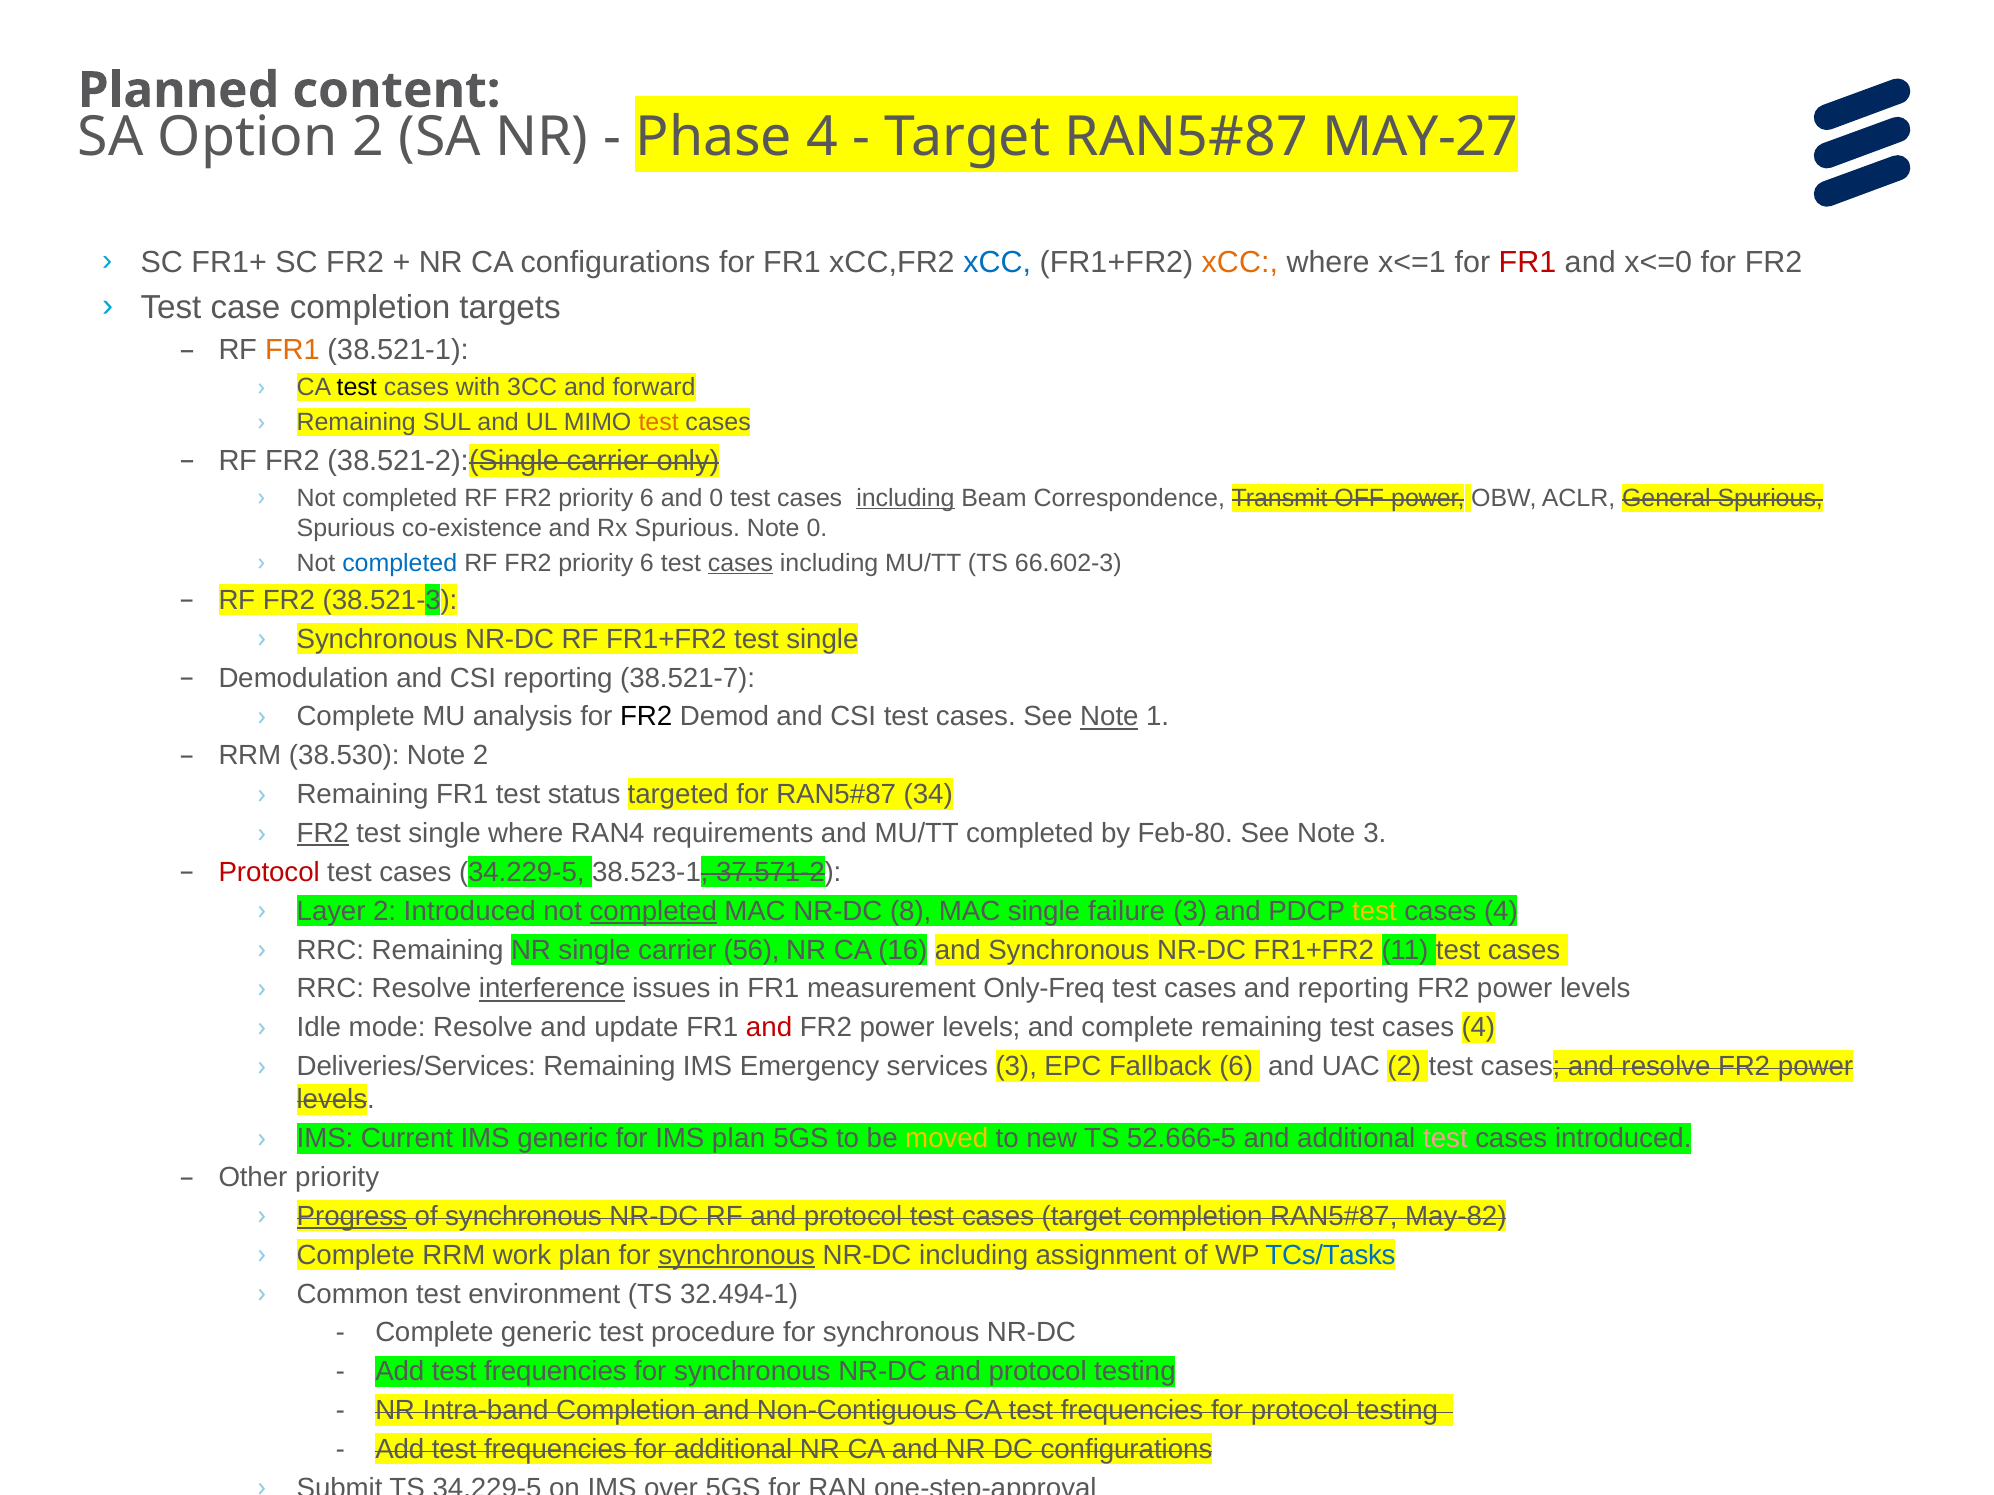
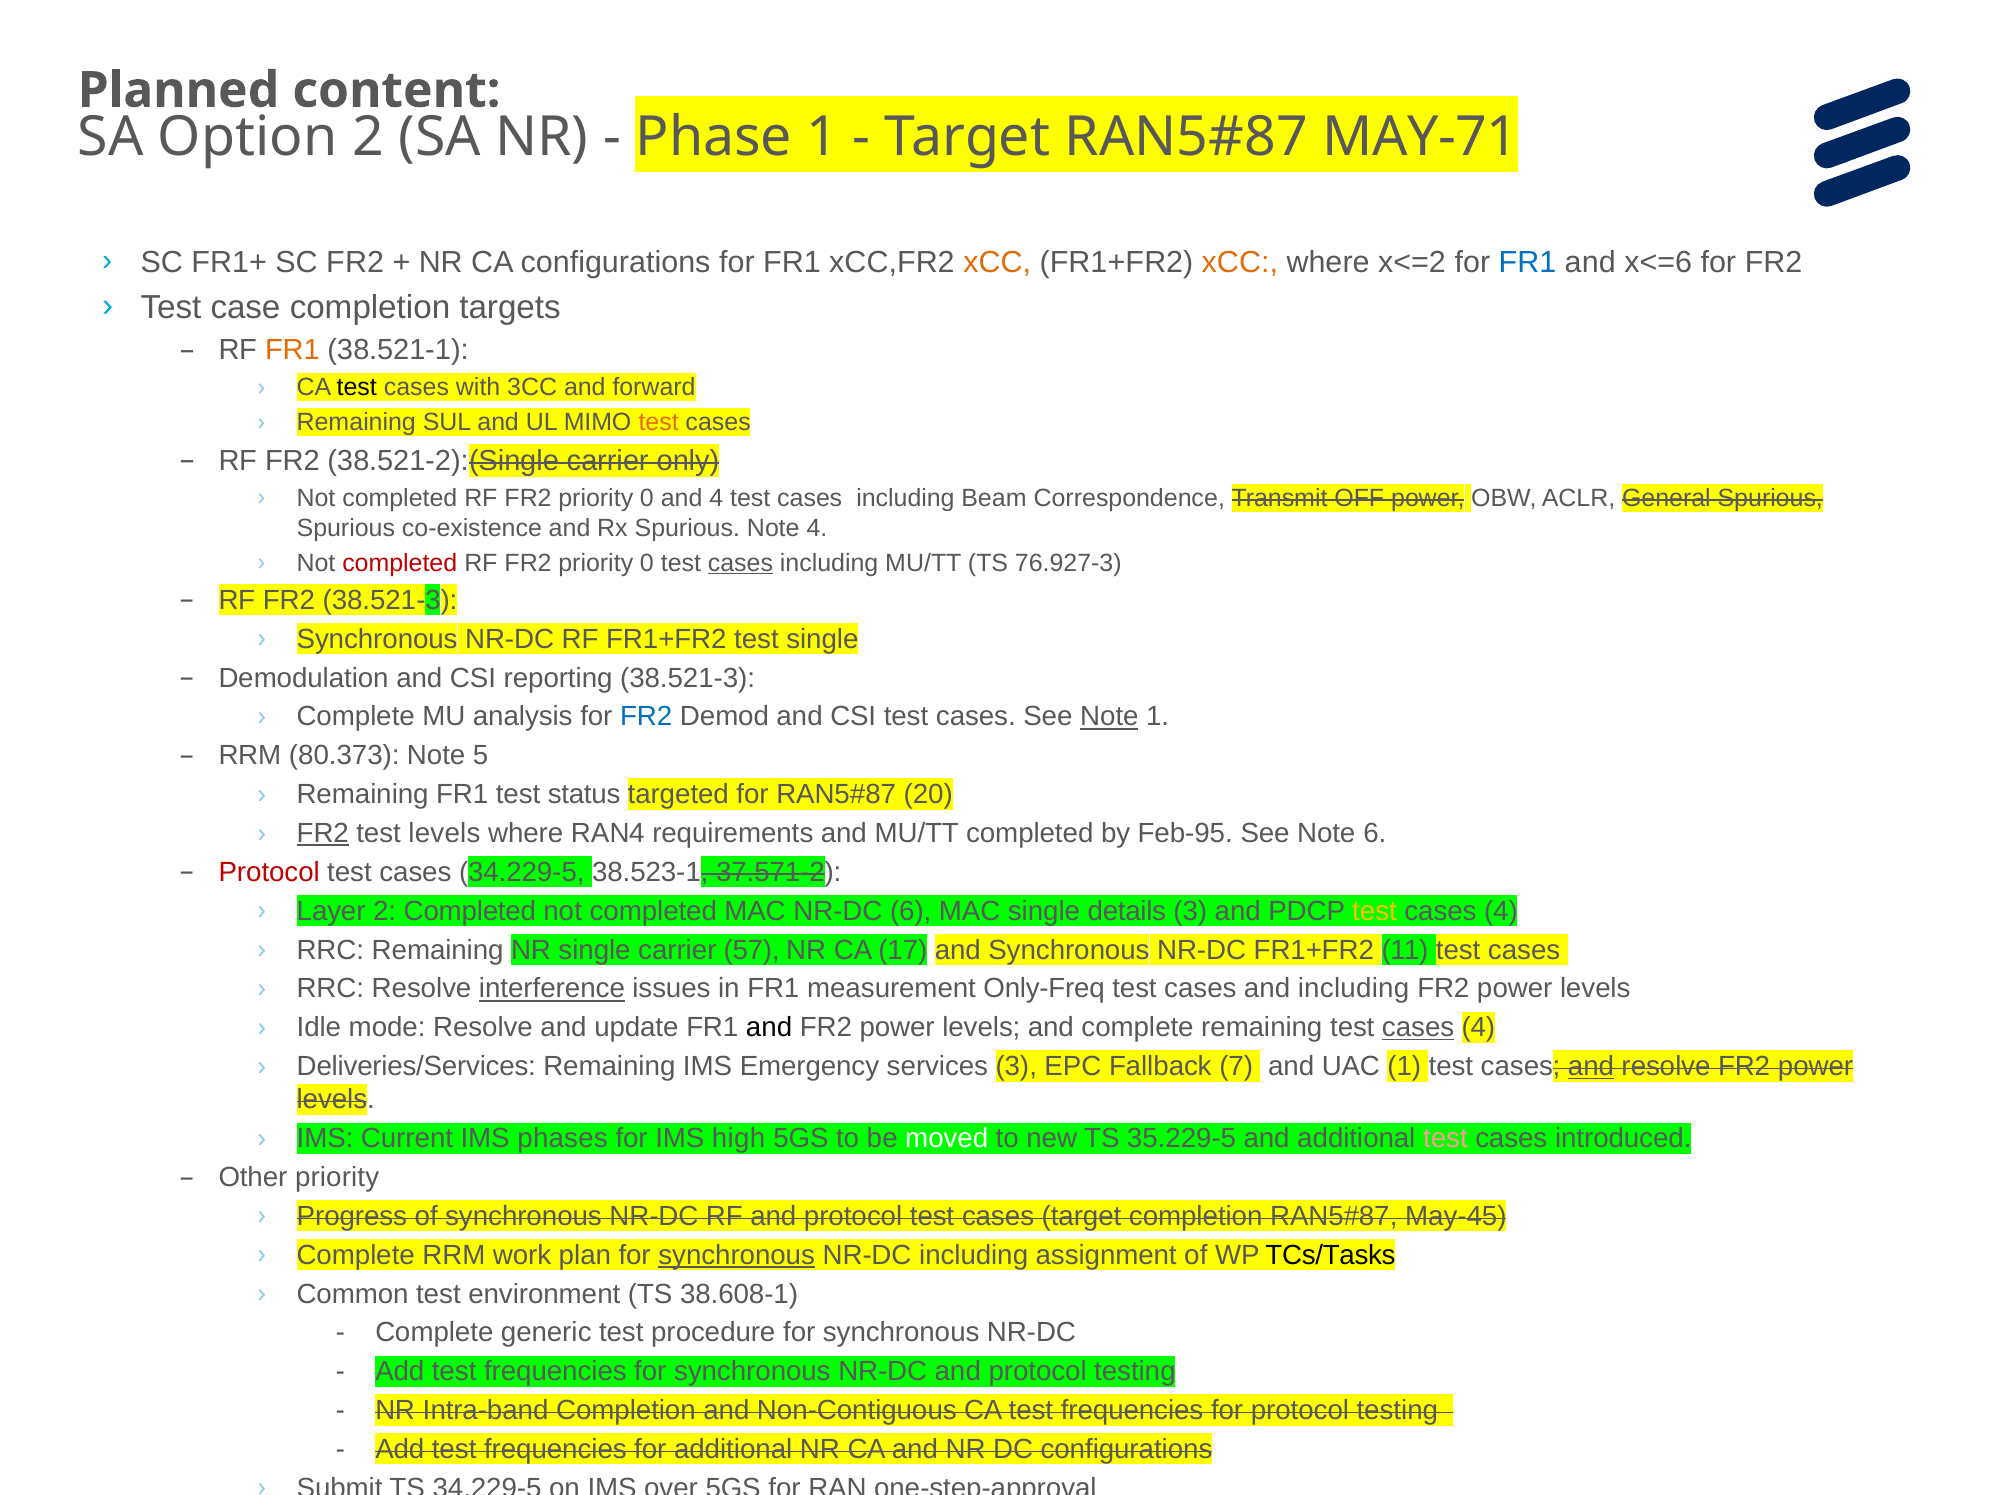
Phase 4: 4 -> 1
MAY-27: MAY-27 -> MAY-71
xCC at (997, 262) colour: blue -> orange
x<=1: x<=1 -> x<=2
FR1 at (1528, 262) colour: red -> blue
x<=0: x<=0 -> x<=6
6 at (647, 498): 6 -> 0
and 0: 0 -> 4
including at (905, 498) underline: present -> none
Note 0: 0 -> 4
completed at (400, 563) colour: blue -> red
6 at (647, 563): 6 -> 0
66.602-3: 66.602-3 -> 76.927-3
reporting 38.521-7: 38.521-7 -> 38.521-3
FR2 at (646, 717) colour: black -> blue
38.530: 38.530 -> 80.373
2 at (481, 756): 2 -> 5
34: 34 -> 20
single at (445, 834): single -> levels
Feb-80: Feb-80 -> Feb-95
Note 3: 3 -> 6
2 Introduced: Introduced -> Completed
completed at (653, 911) underline: present -> none
NR-DC 8: 8 -> 6
failure: failure -> details
56: 56 -> 57
16: 16 -> 17
and reporting: reporting -> including
and at (769, 1028) colour: red -> black
cases at (1418, 1028) underline: none -> present
Fallback 6: 6 -> 7
UAC 2: 2 -> 1
and at (1591, 1067) underline: none -> present
IMS generic: generic -> phases
IMS plan: plan -> high
moved colour: yellow -> white
52.666-5: 52.666-5 -> 35.229-5
Progress underline: present -> none
May-82: May-82 -> May-45
TCs/Tasks colour: blue -> black
32.494-1: 32.494-1 -> 38.608-1
